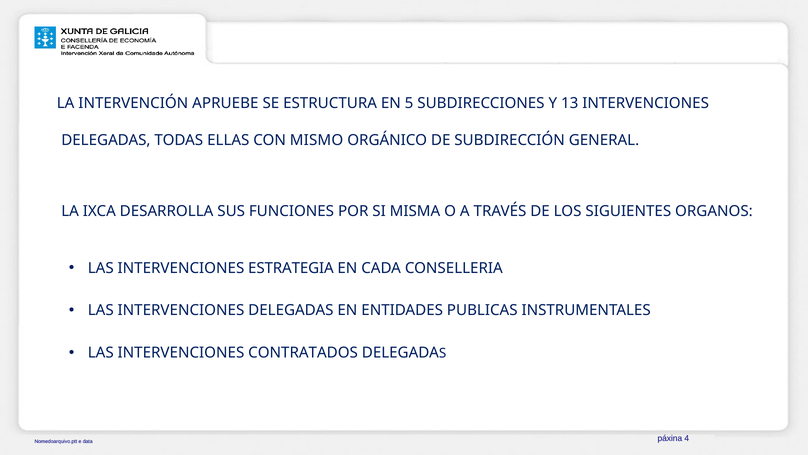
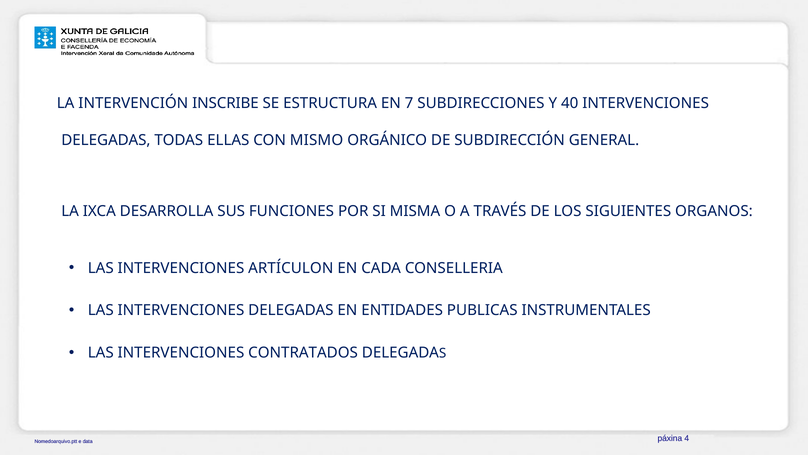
APRUEBE: APRUEBE -> INSCRIBE
5: 5 -> 7
13: 13 -> 40
ESTRATEGIA: ESTRATEGIA -> ARTÍCULON
